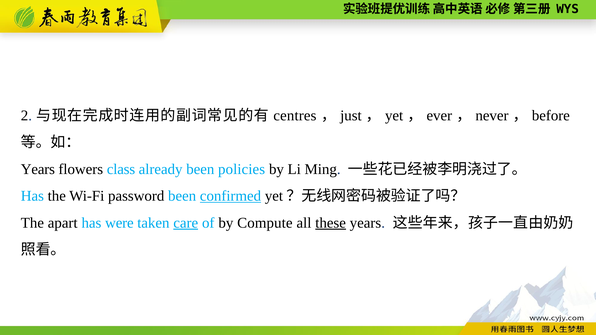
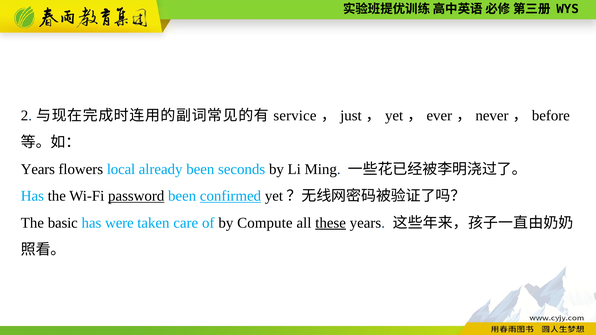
centres: centres -> service
class: class -> local
policies: policies -> seconds
password underline: none -> present
apart: apart -> basic
care underline: present -> none
